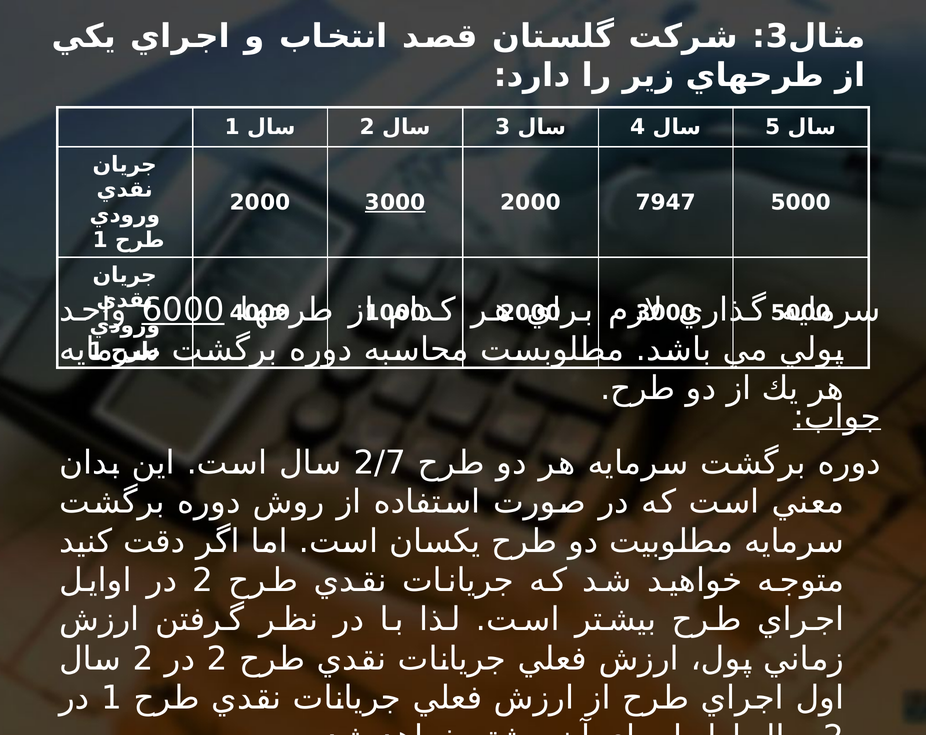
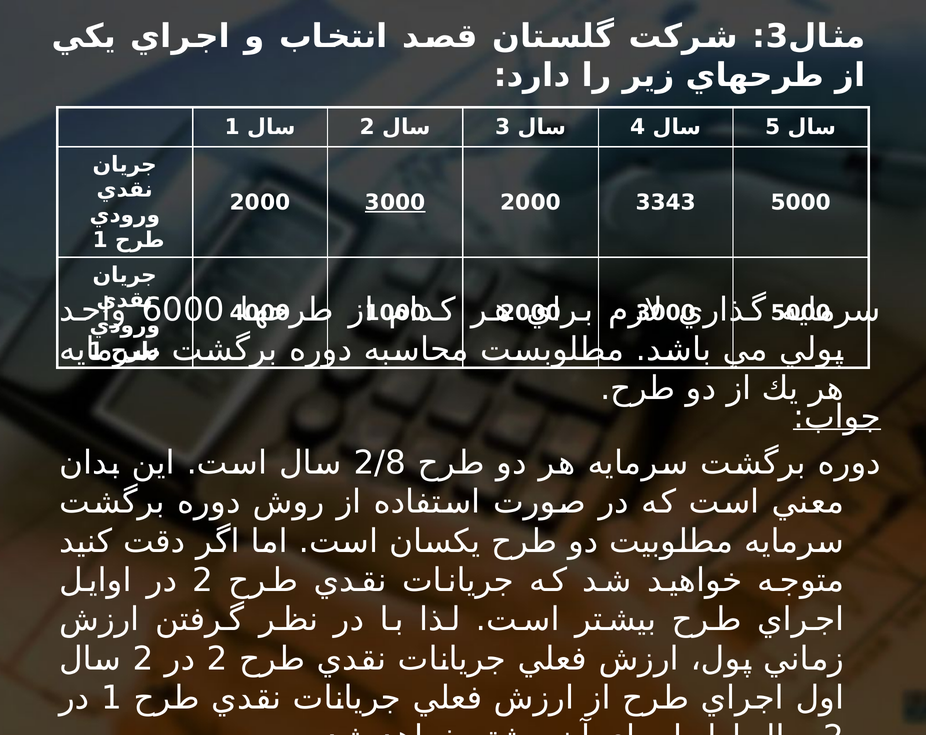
7947: 7947 -> 3343
6000 underline: present -> none
2/7: 2/7 -> 2/8
